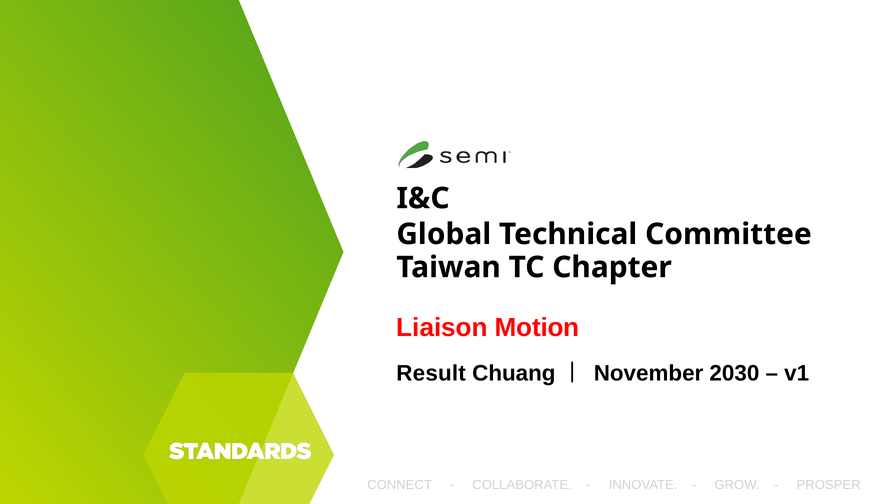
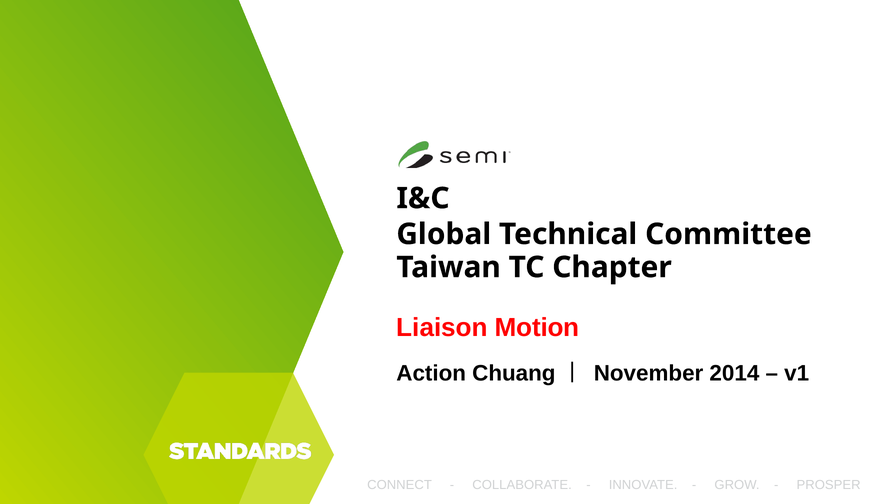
Result: Result -> Action
2030: 2030 -> 2014
